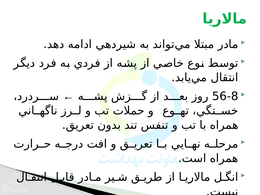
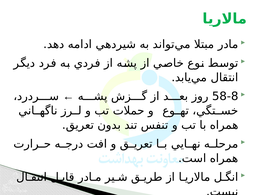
56-8: 56-8 -> 58-8
